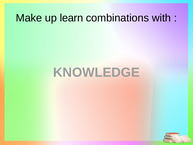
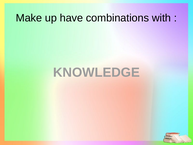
learn: learn -> have
